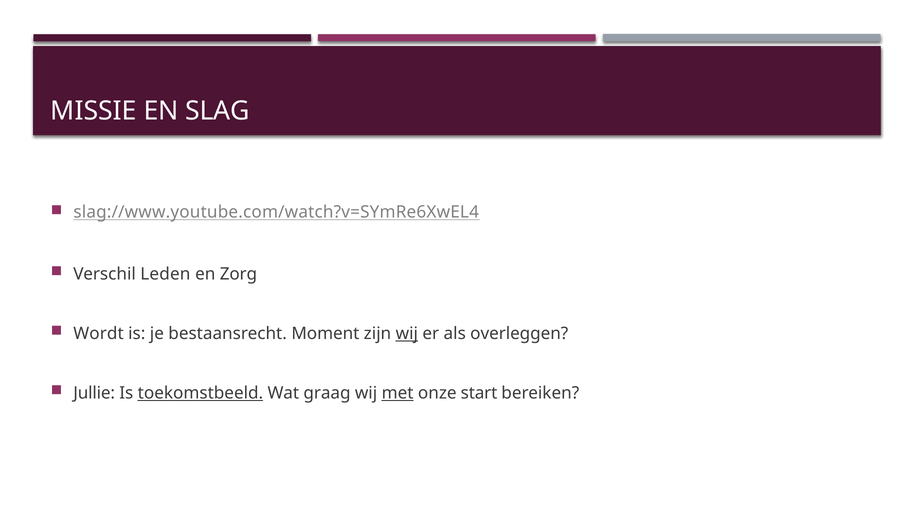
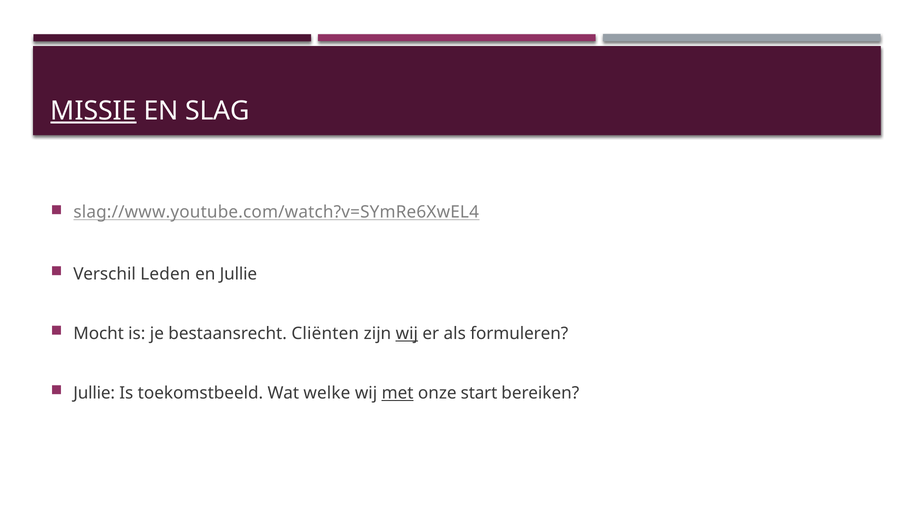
MISSIE underline: none -> present
en Zorg: Zorg -> Jullie
Wordt: Wordt -> Mocht
Moment: Moment -> Cliënten
overleggen: overleggen -> formuleren
toekomstbeeld underline: present -> none
graag: graag -> welke
